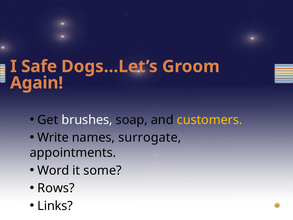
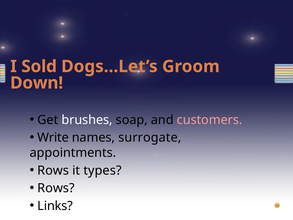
Safe: Safe -> Sold
Again: Again -> Down
customers colour: yellow -> pink
Word at (53, 170): Word -> Rows
some: some -> types
